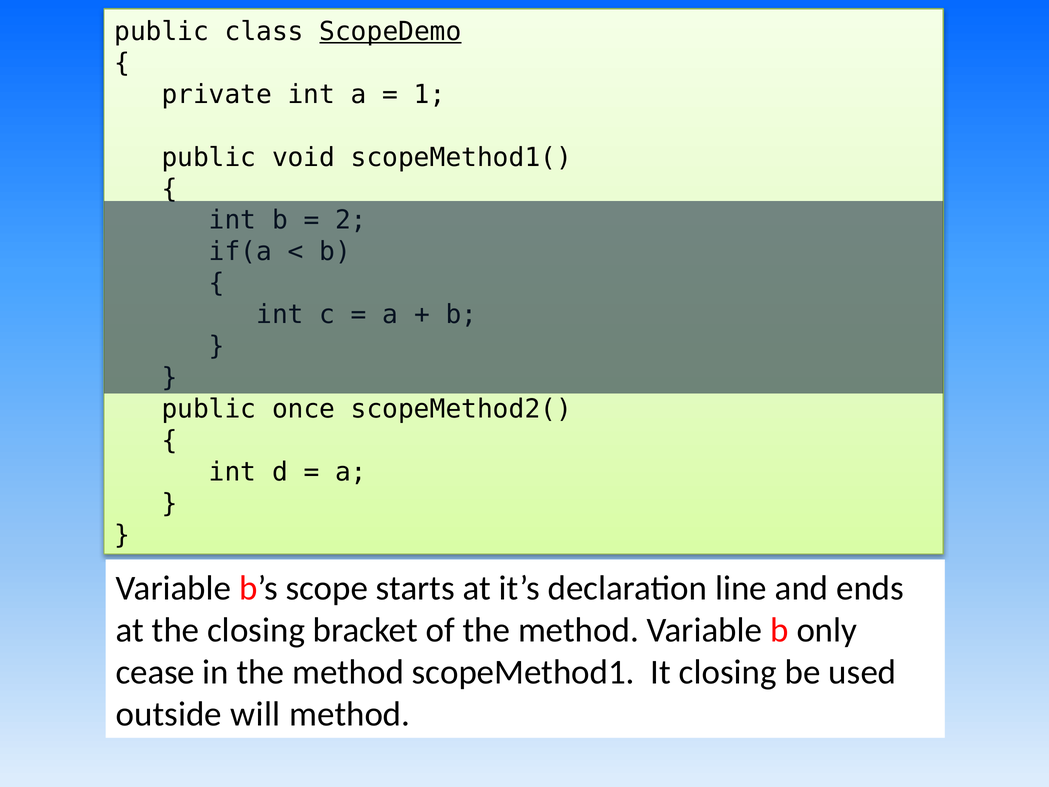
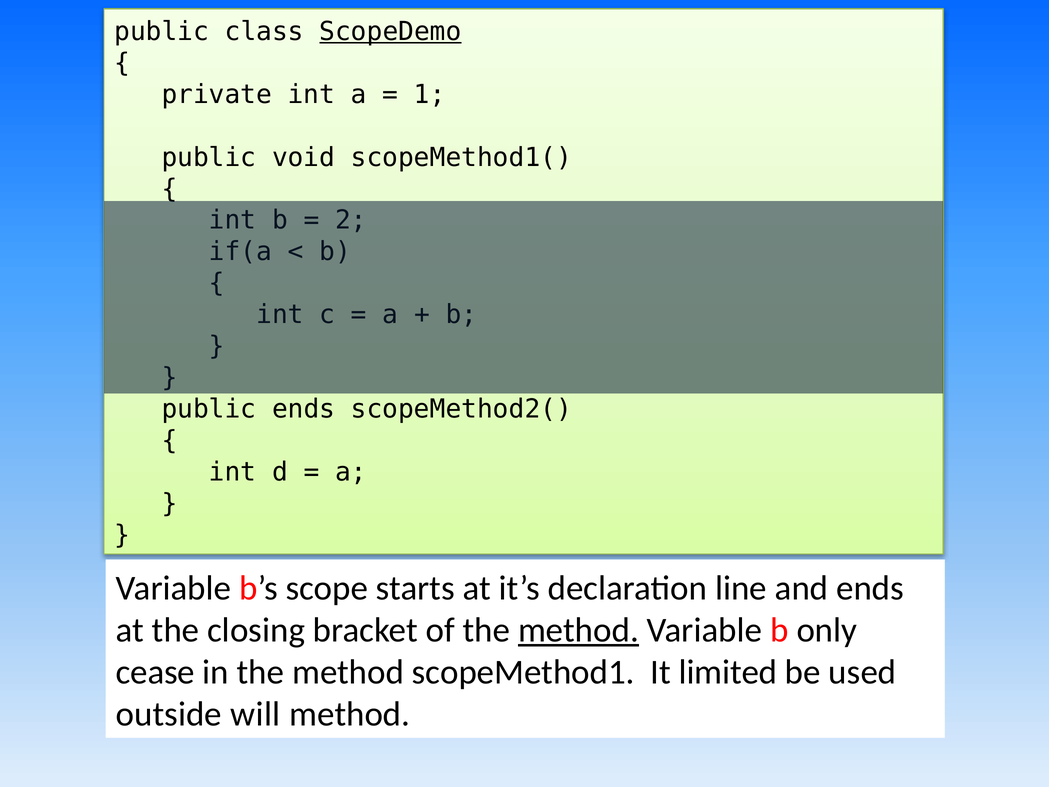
public once: once -> ends
method at (578, 630) underline: none -> present
It closing: closing -> limited
